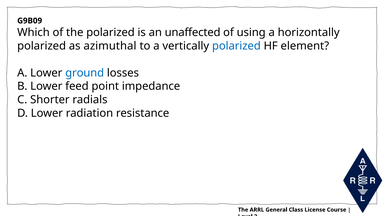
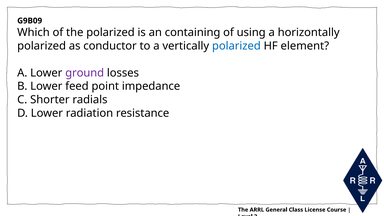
unaffected: unaffected -> containing
azimuthal: azimuthal -> conductor
ground colour: blue -> purple
